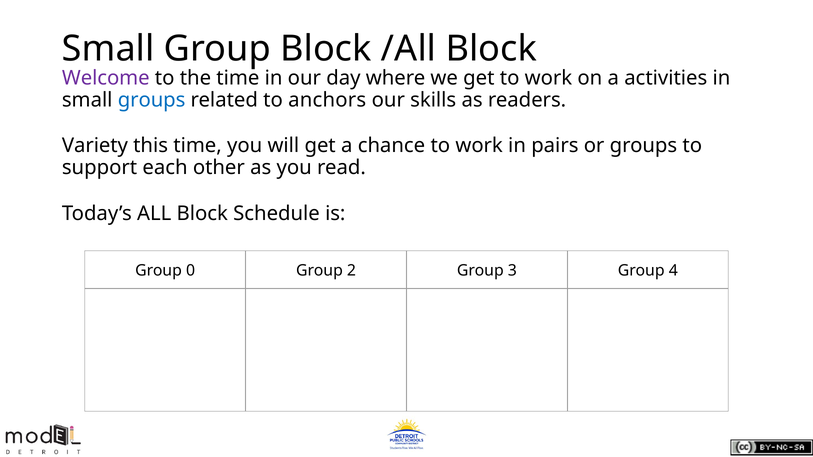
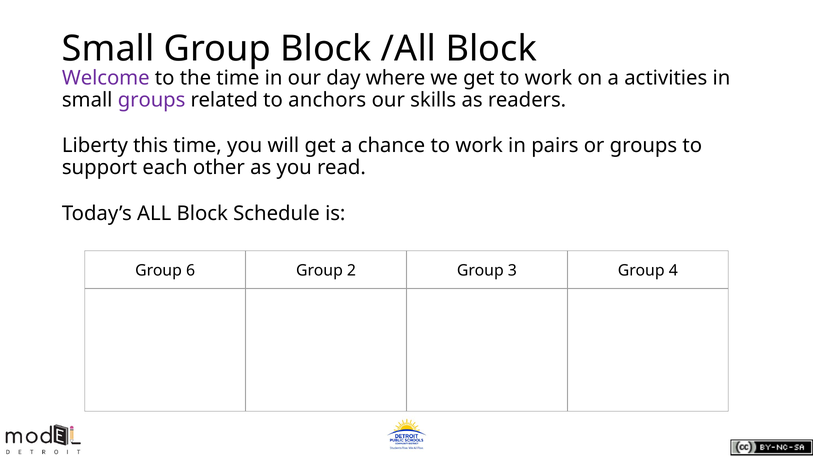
groups at (152, 100) colour: blue -> purple
Variety: Variety -> Liberty
0: 0 -> 6
